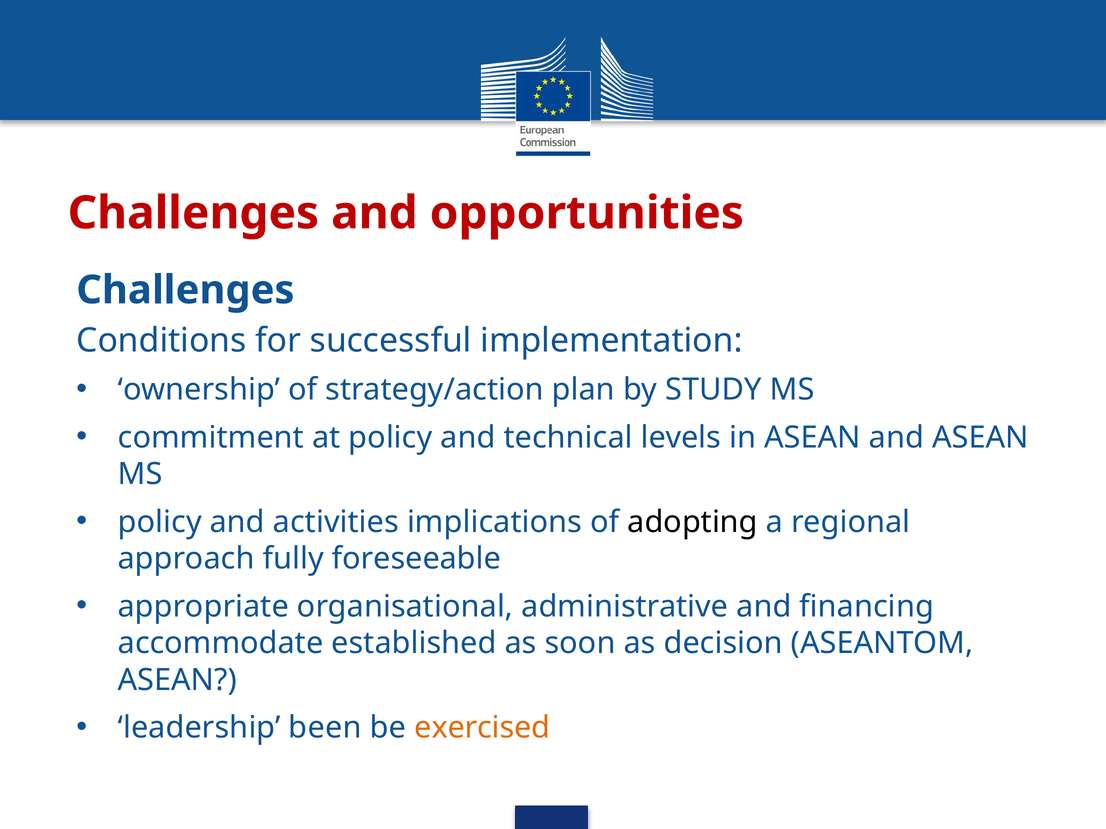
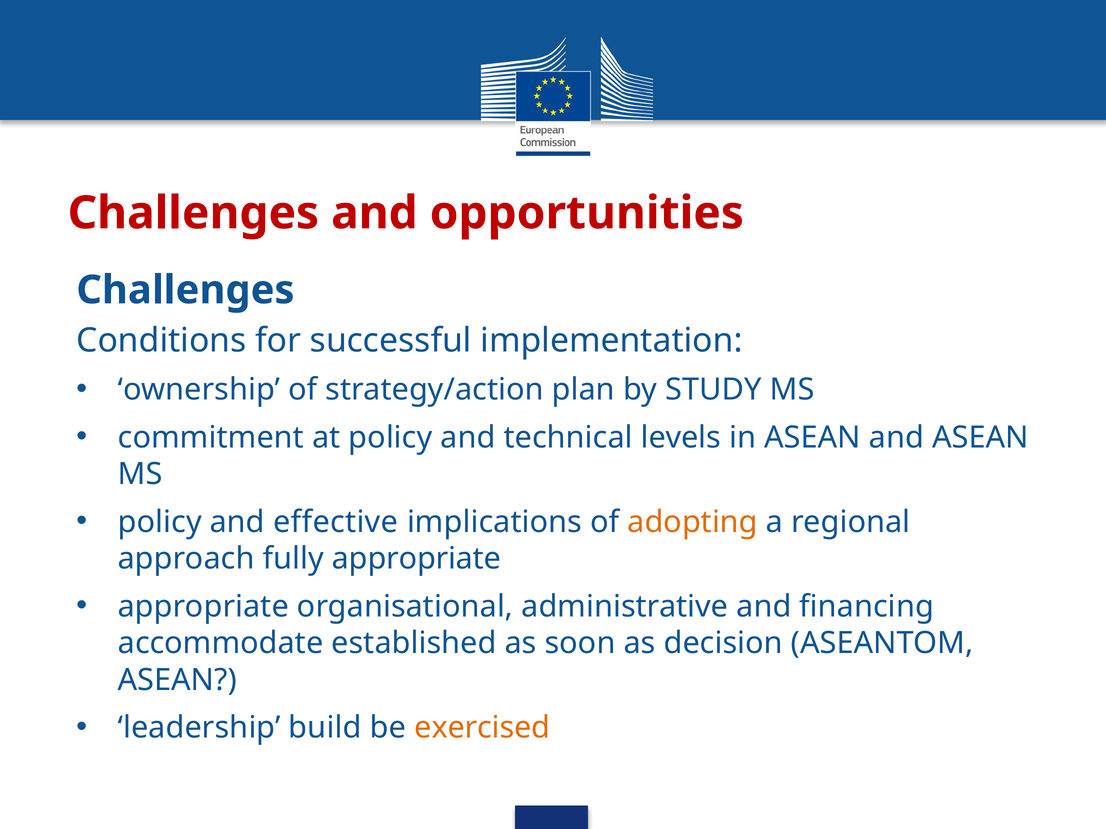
activities: activities -> effective
adopting colour: black -> orange
fully foreseeable: foreseeable -> appropriate
been: been -> build
